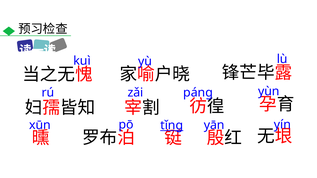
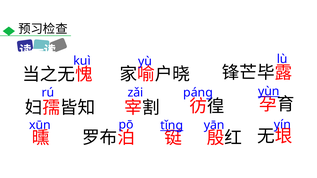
yùn underline: none -> present
